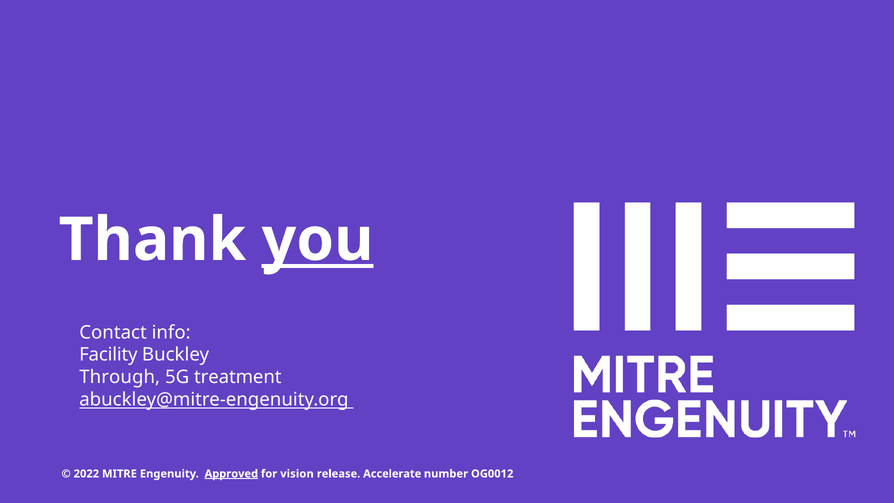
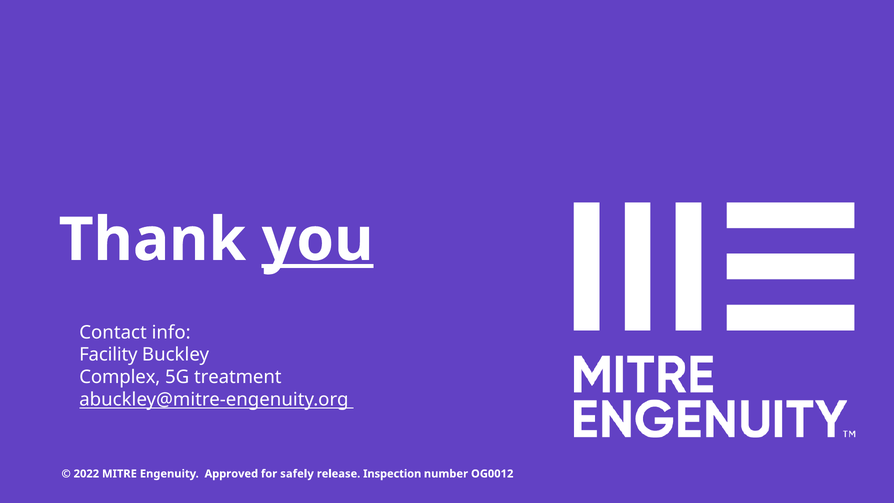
Through: Through -> Complex
Approved underline: present -> none
vision: vision -> safely
Accelerate: Accelerate -> Inspection
